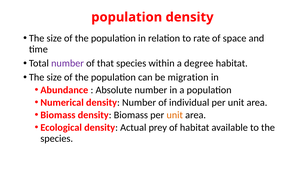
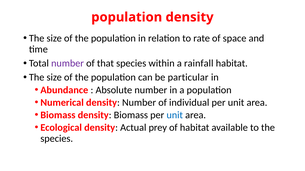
degree: degree -> rainfall
migration: migration -> particular
unit at (175, 115) colour: orange -> blue
